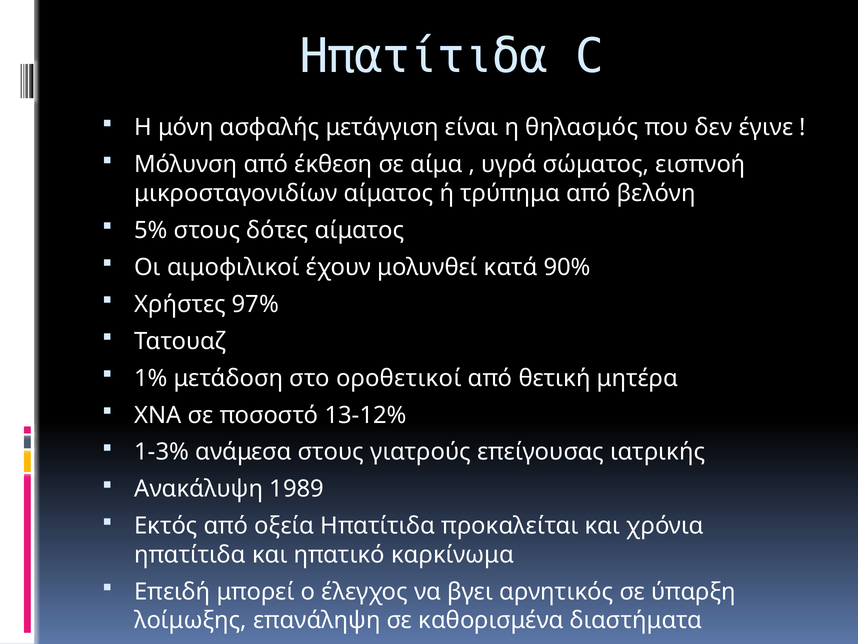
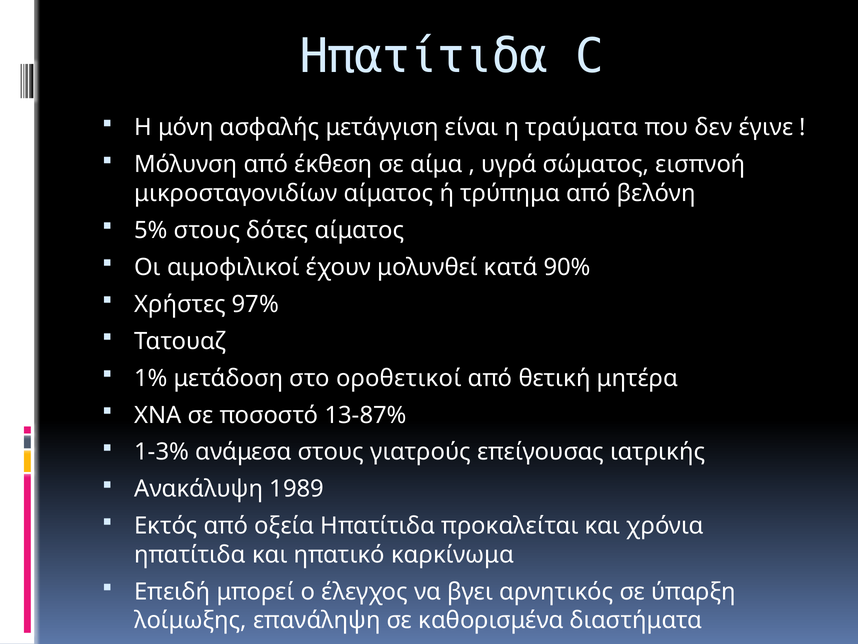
θηλασμός: θηλασμός -> τραύματα
13-12%: 13-12% -> 13-87%
